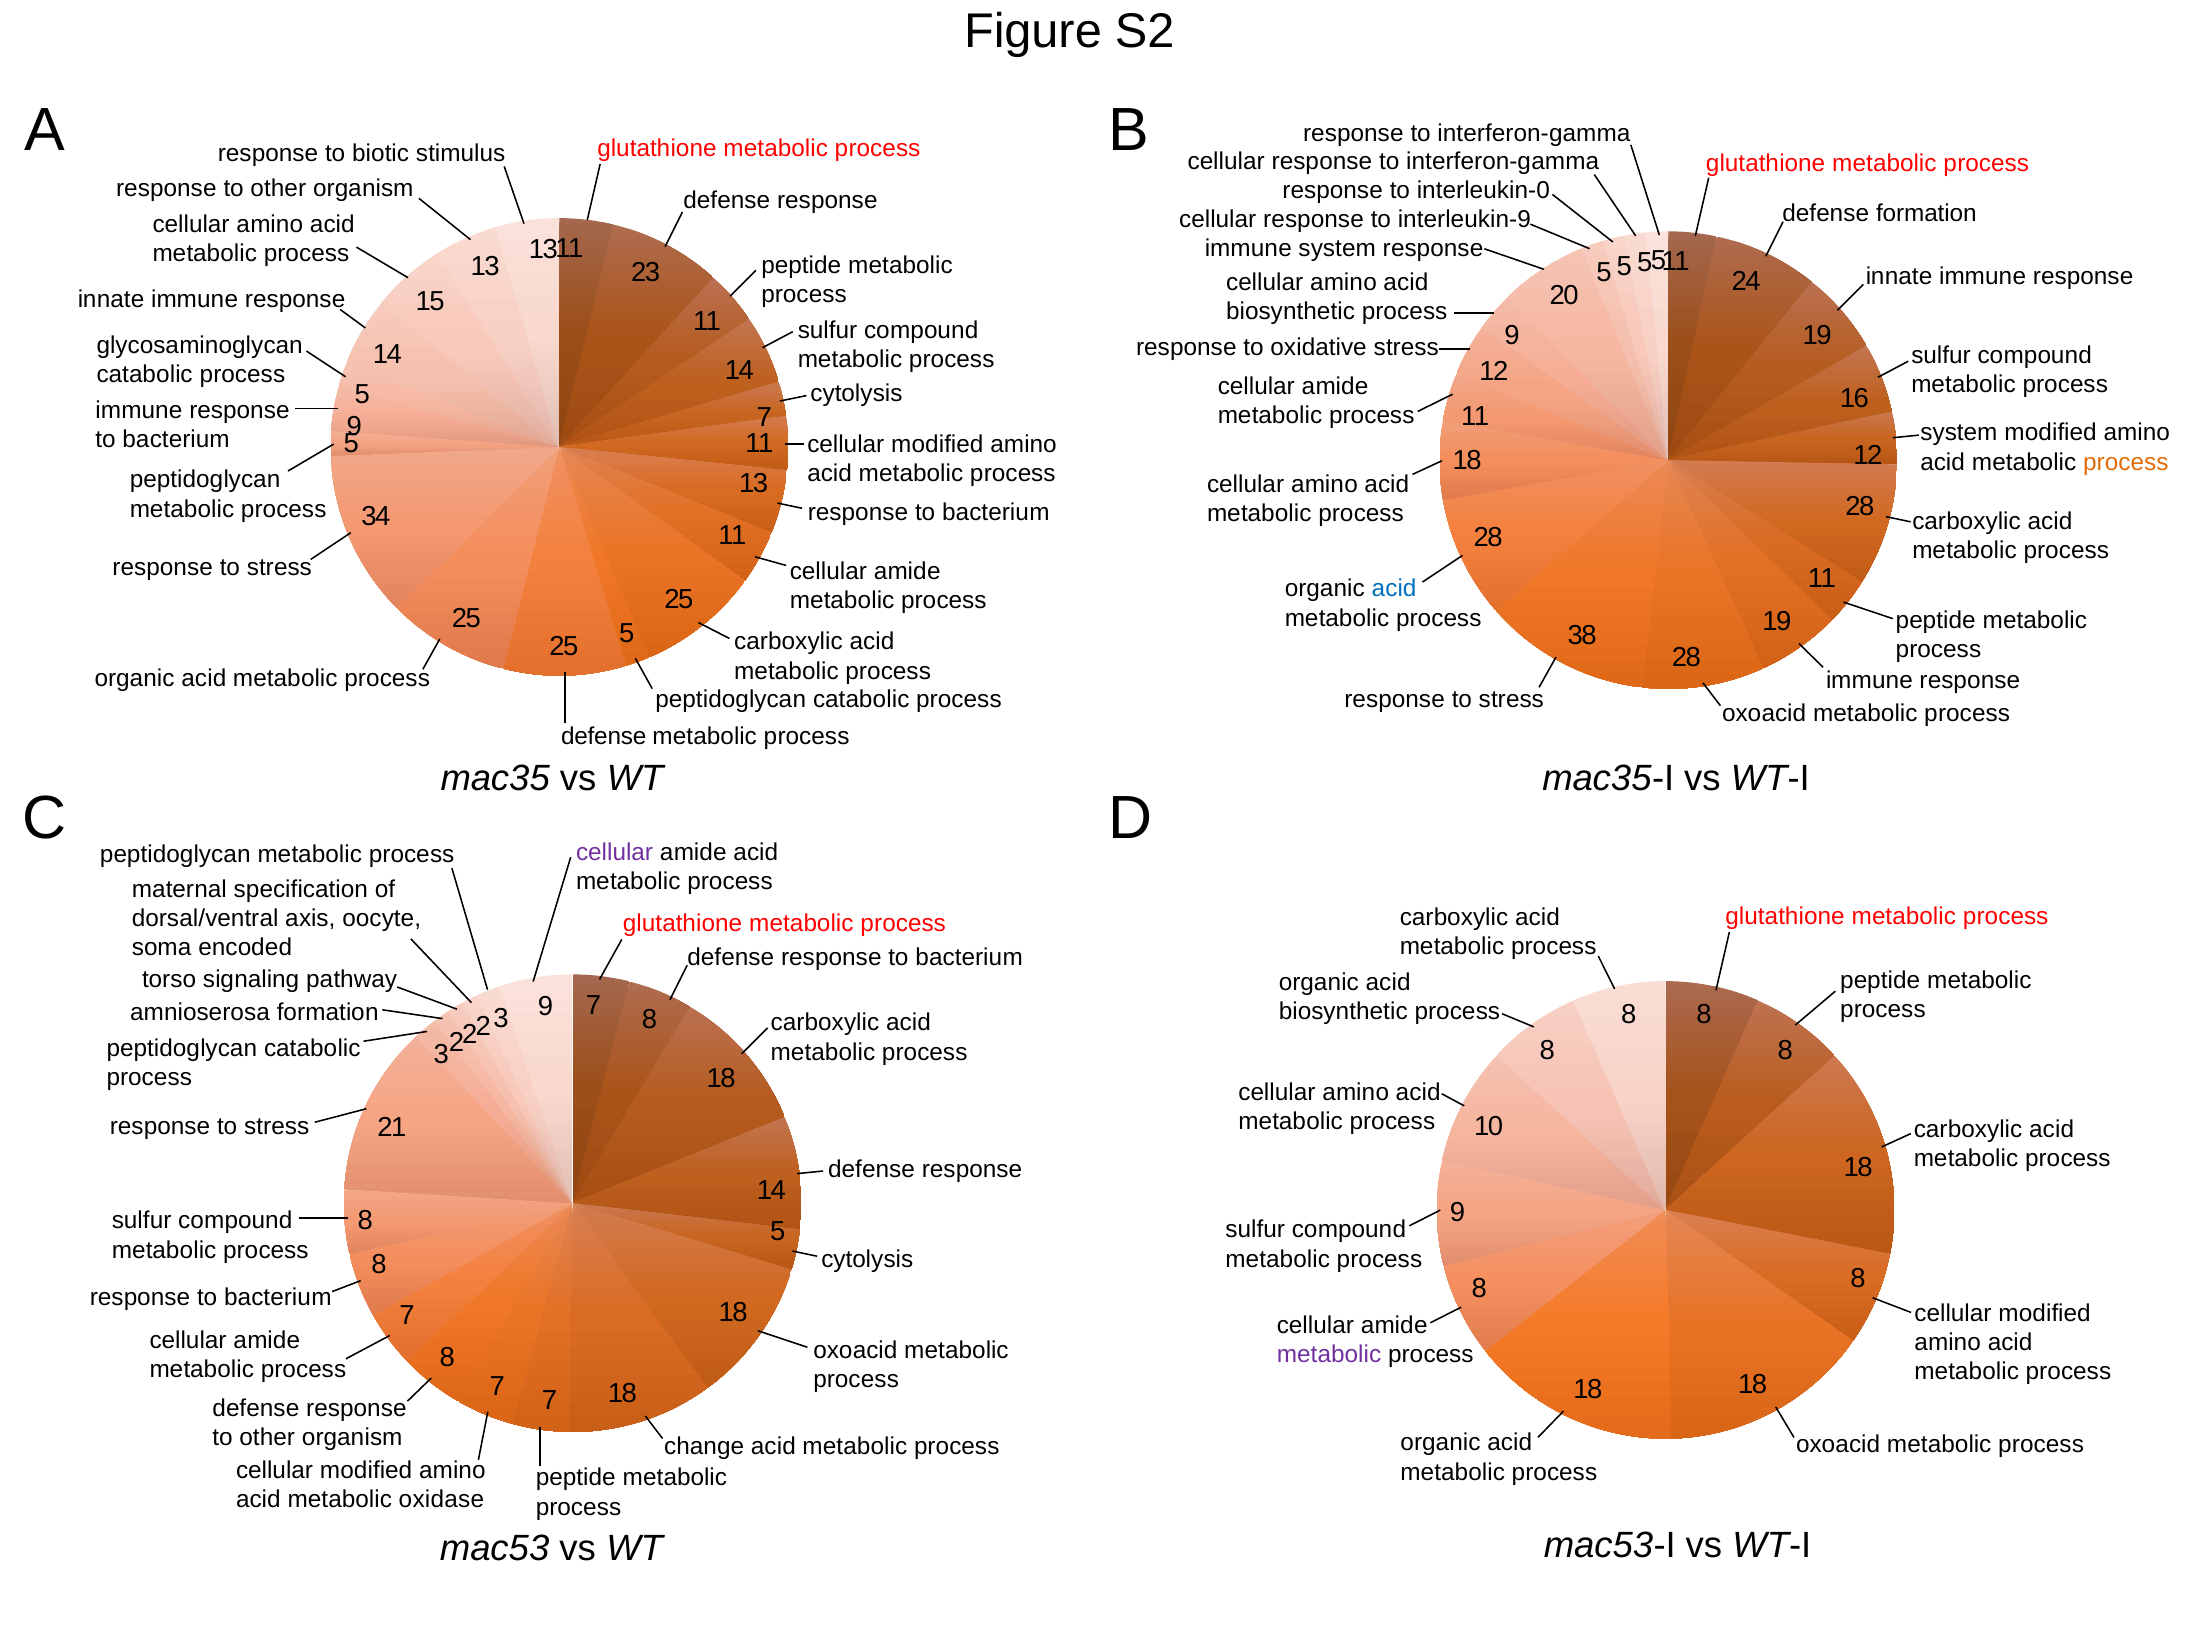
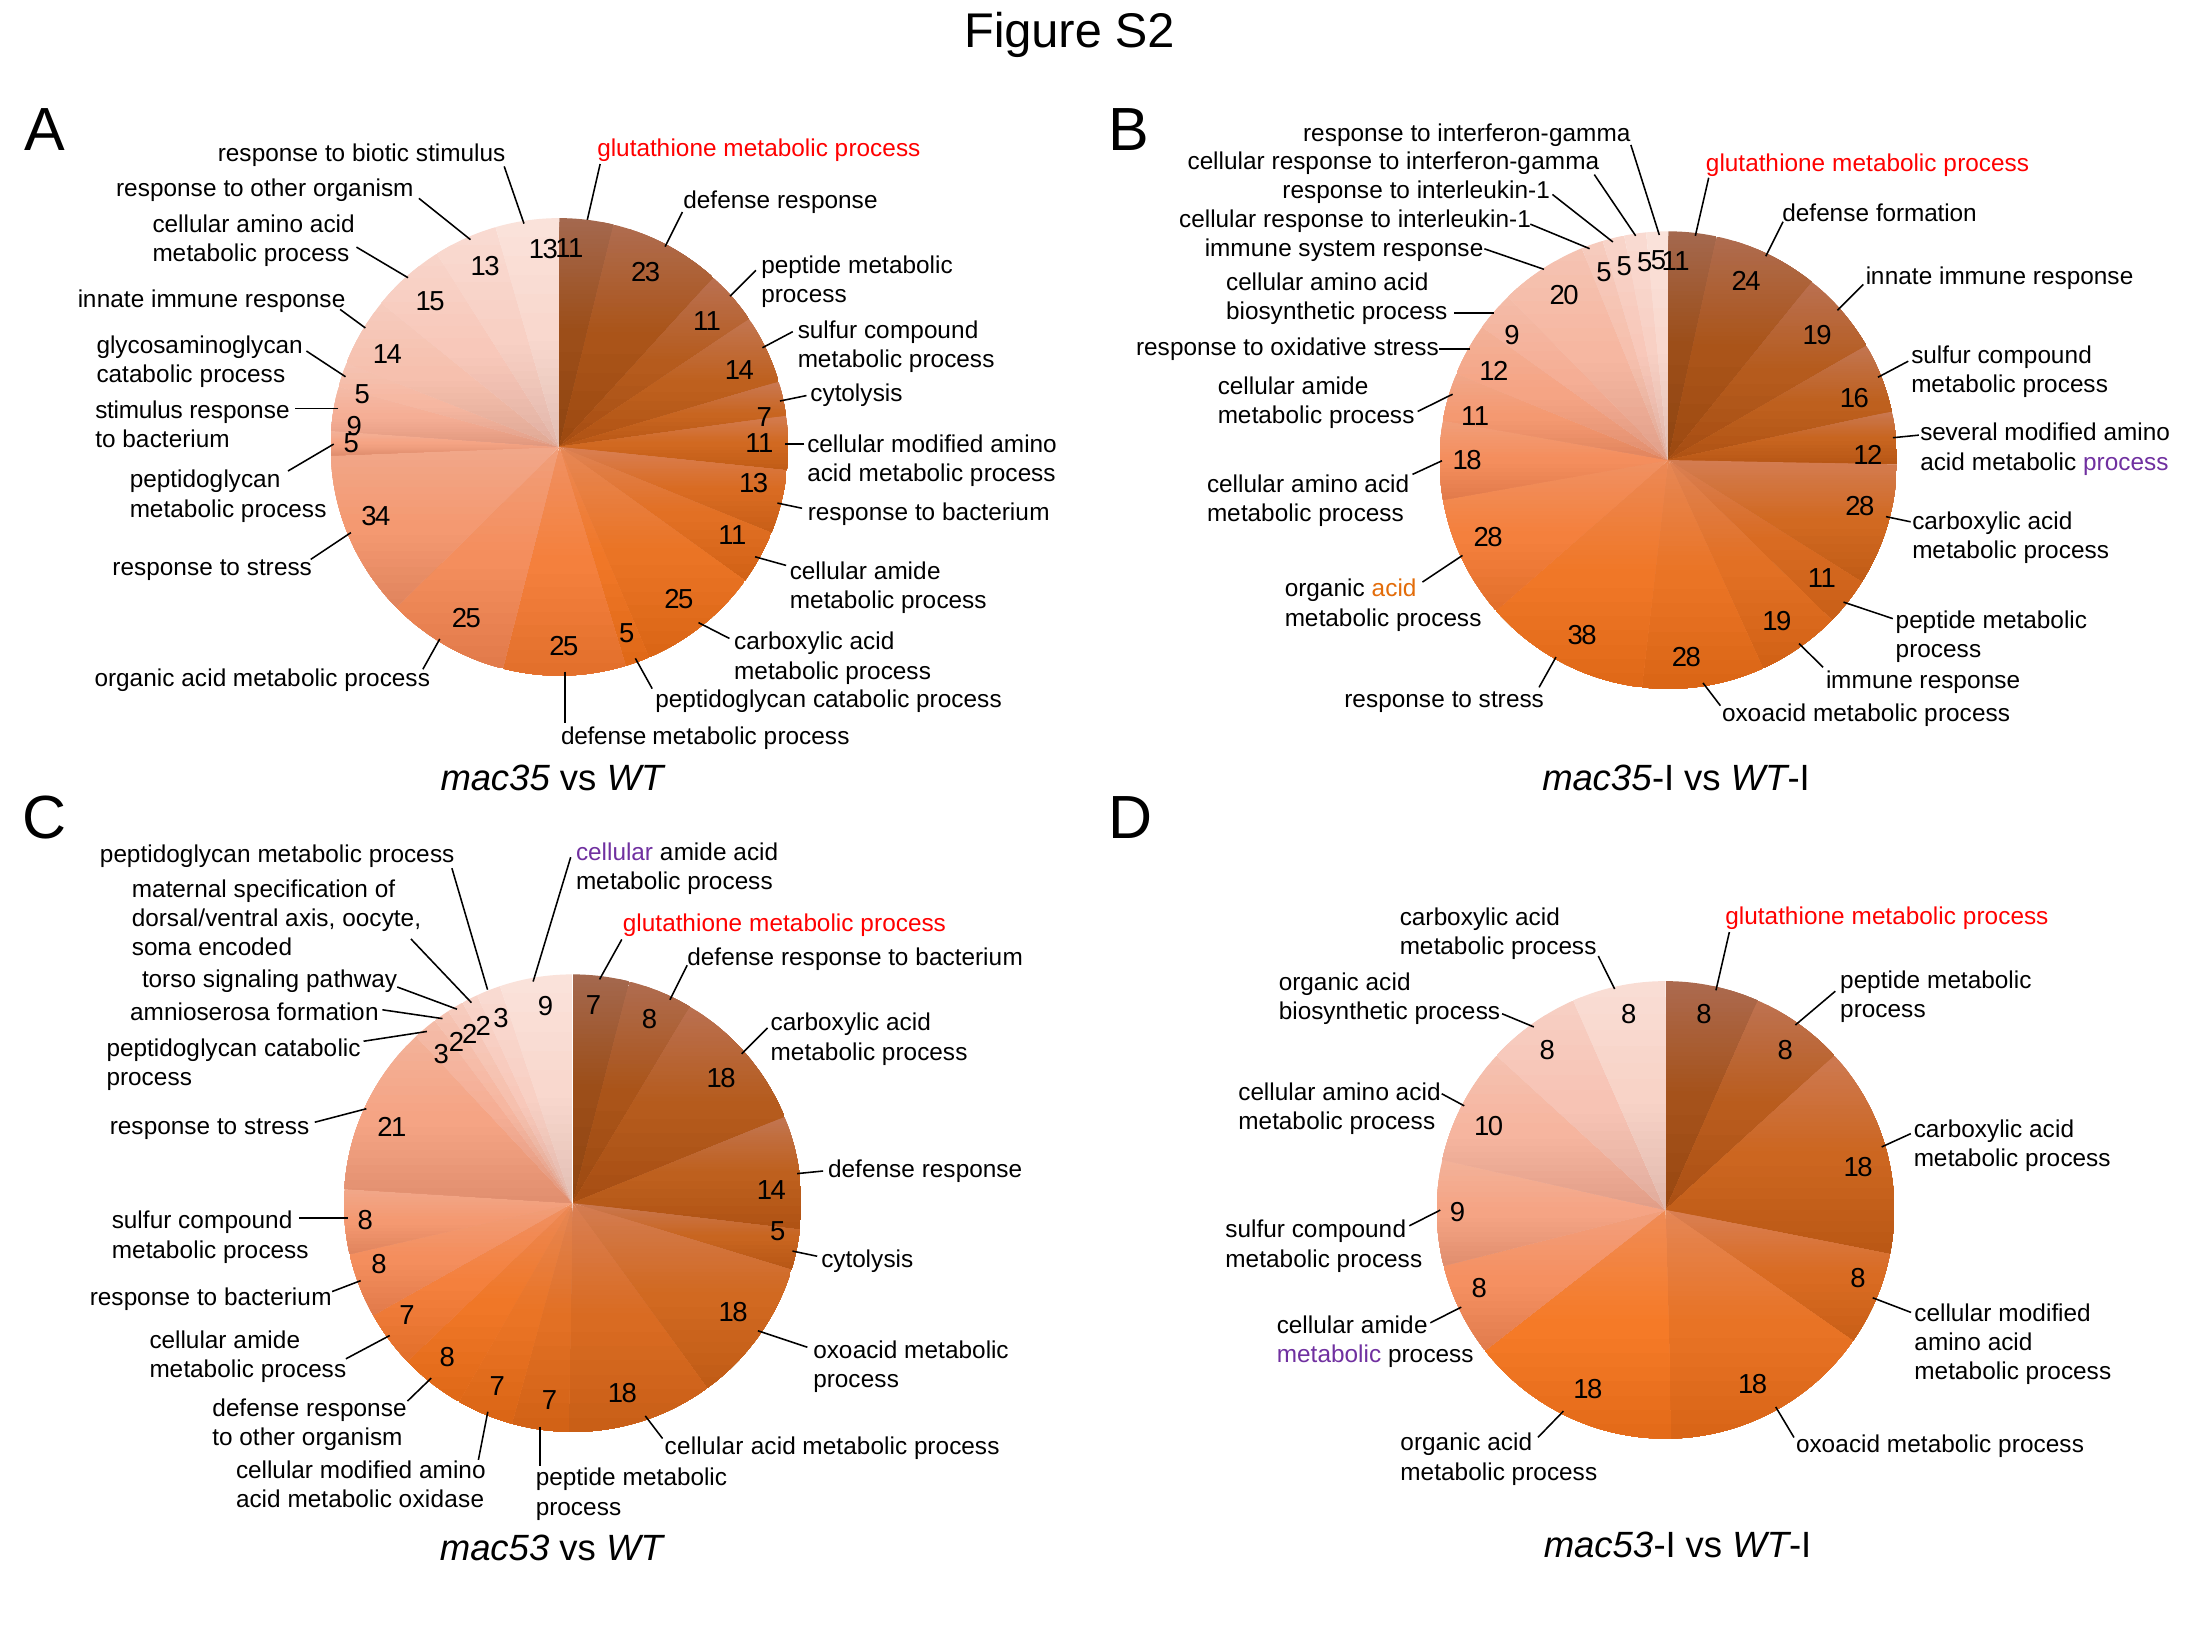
interleukin-0 at (1483, 190): interleukin-0 -> interleukin-1
cellular response to interleukin-9: interleukin-9 -> interleukin-1
immune at (139, 410): immune -> stimulus
system at (1959, 433): system -> several
process at (2126, 462) colour: orange -> purple
acid at (1394, 589) colour: blue -> orange
change at (704, 1446): change -> cellular
